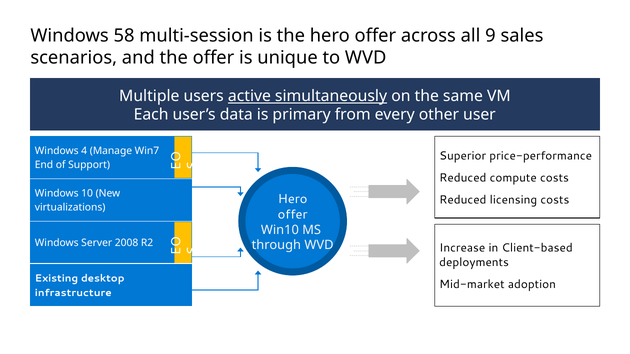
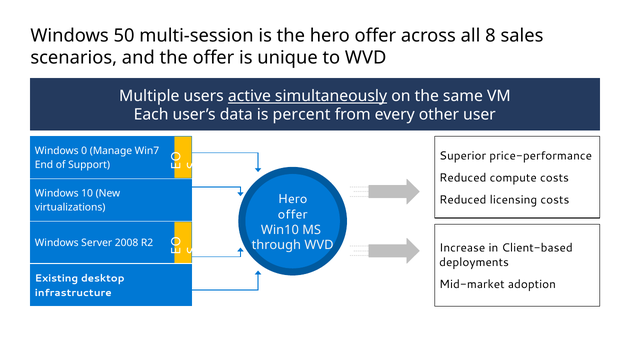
58: 58 -> 50
9: 9 -> 8
primary: primary -> percent
4: 4 -> 0
